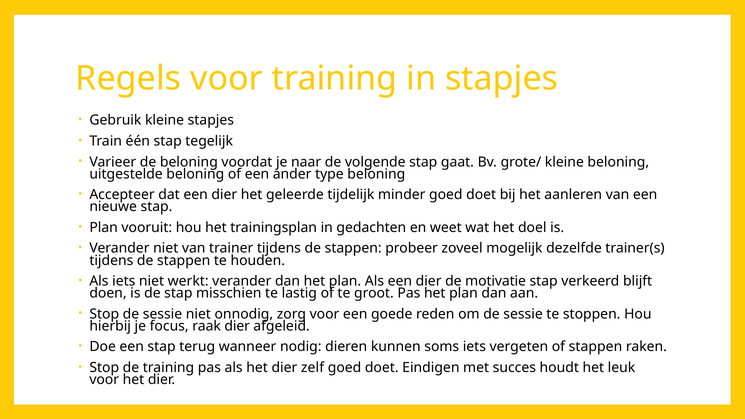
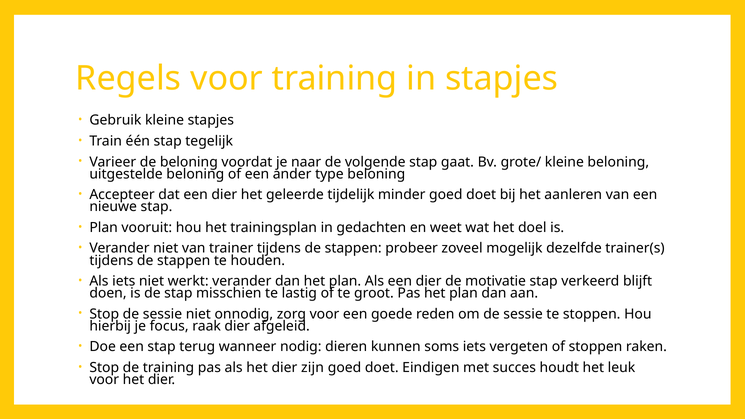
of stappen: stappen -> stoppen
zelf: zelf -> zijn
